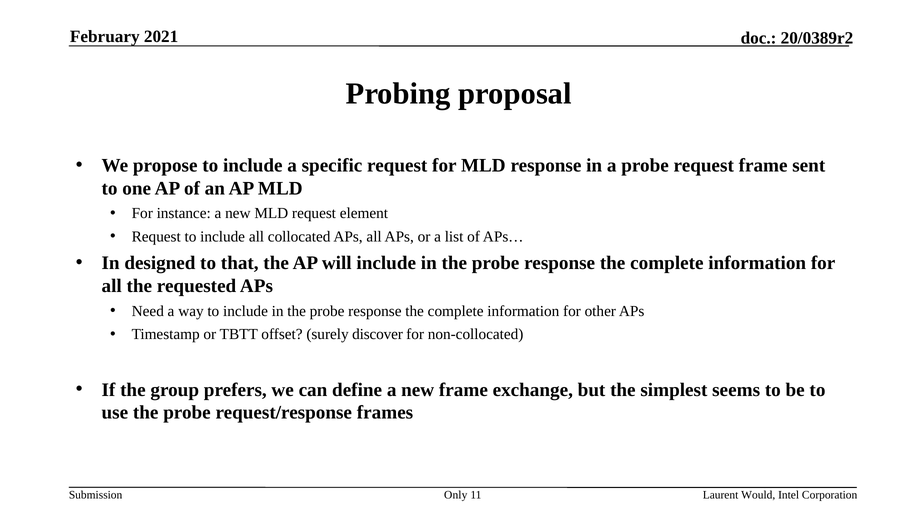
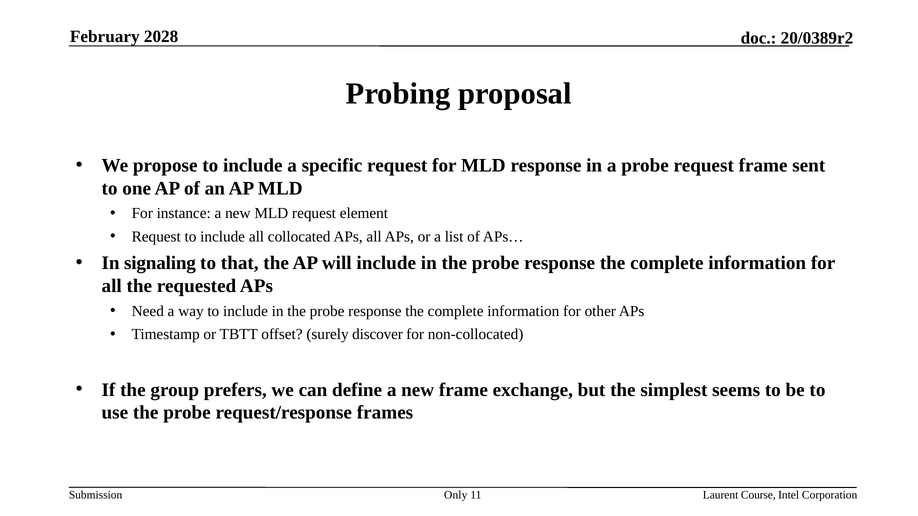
2021: 2021 -> 2028
designed: designed -> signaling
Would: Would -> Course
